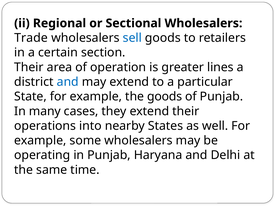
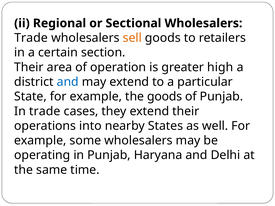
sell colour: blue -> orange
lines: lines -> high
In many: many -> trade
